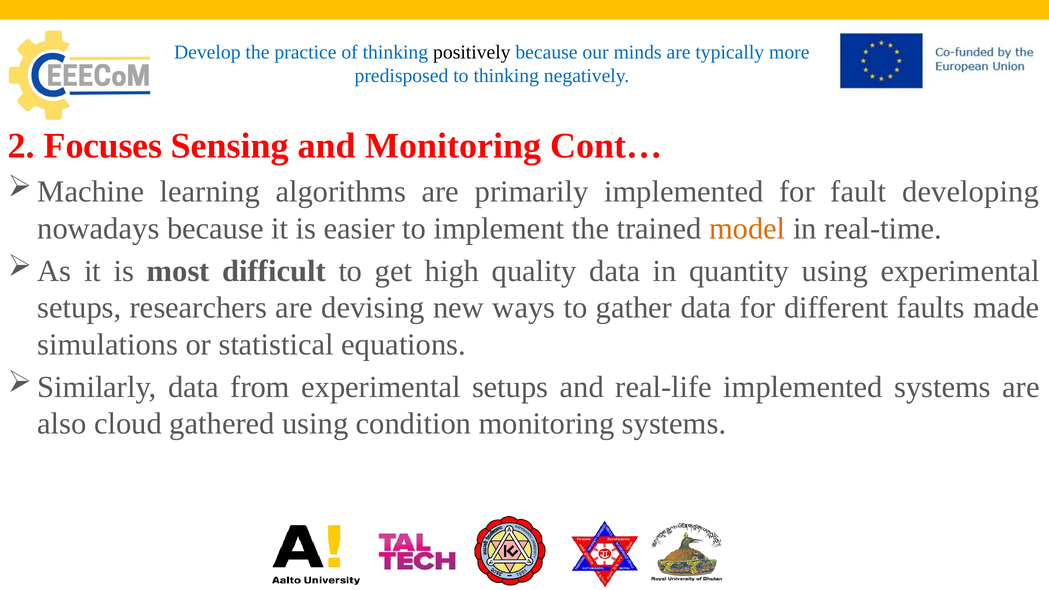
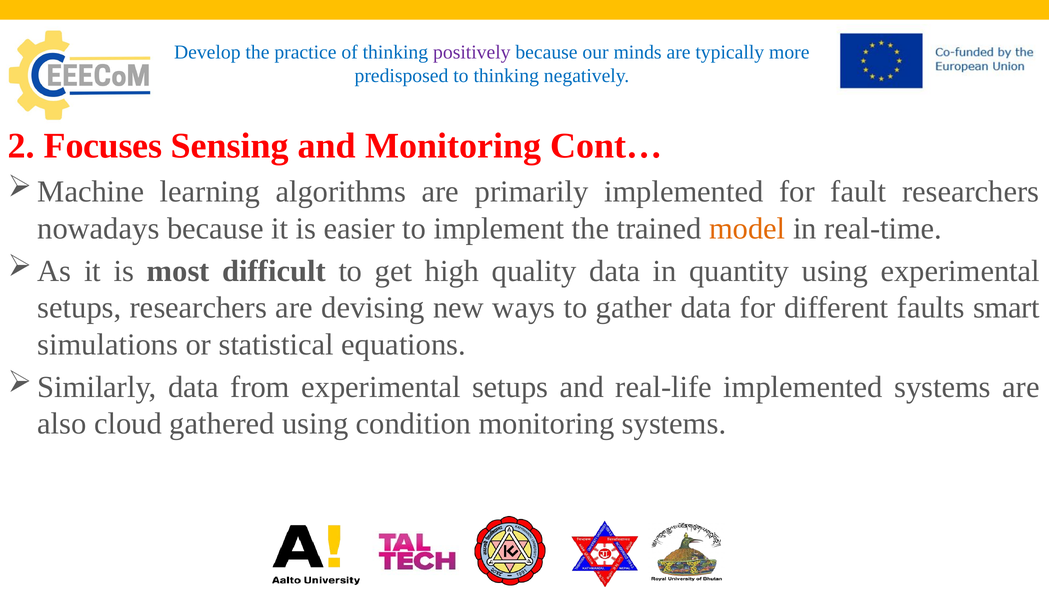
positively colour: black -> purple
fault developing: developing -> researchers
made: made -> smart
